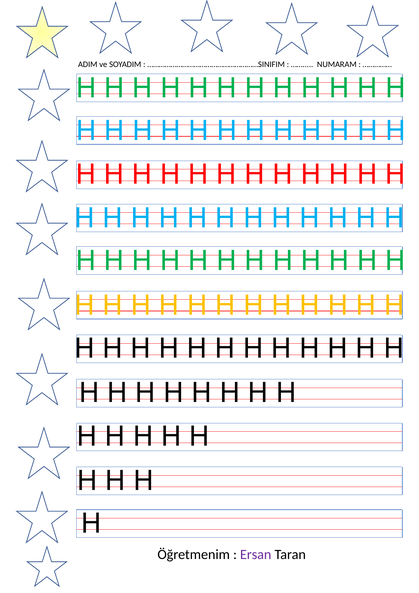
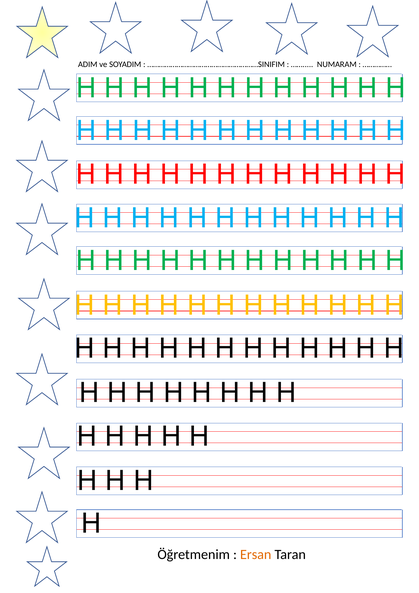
Ersan colour: purple -> orange
